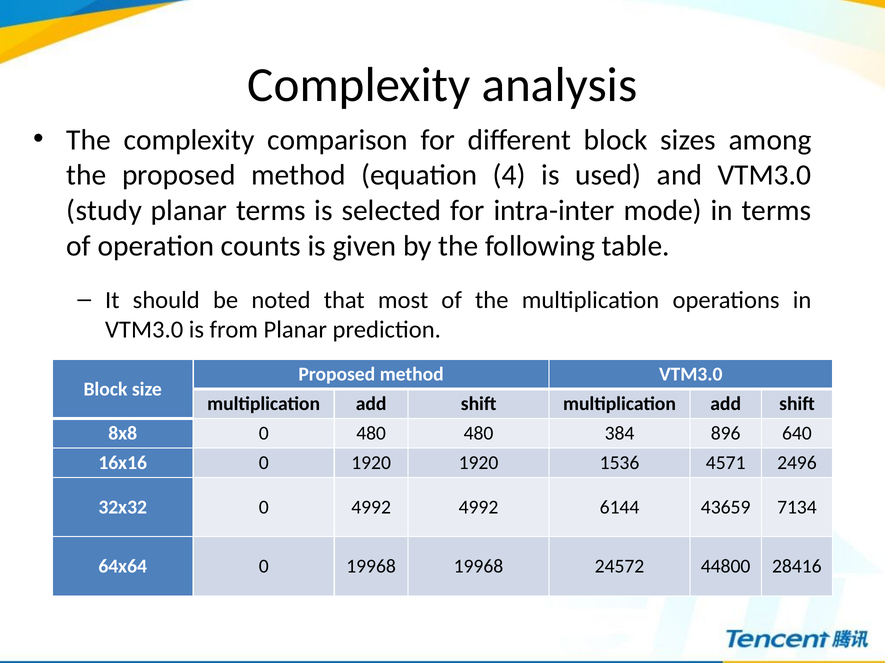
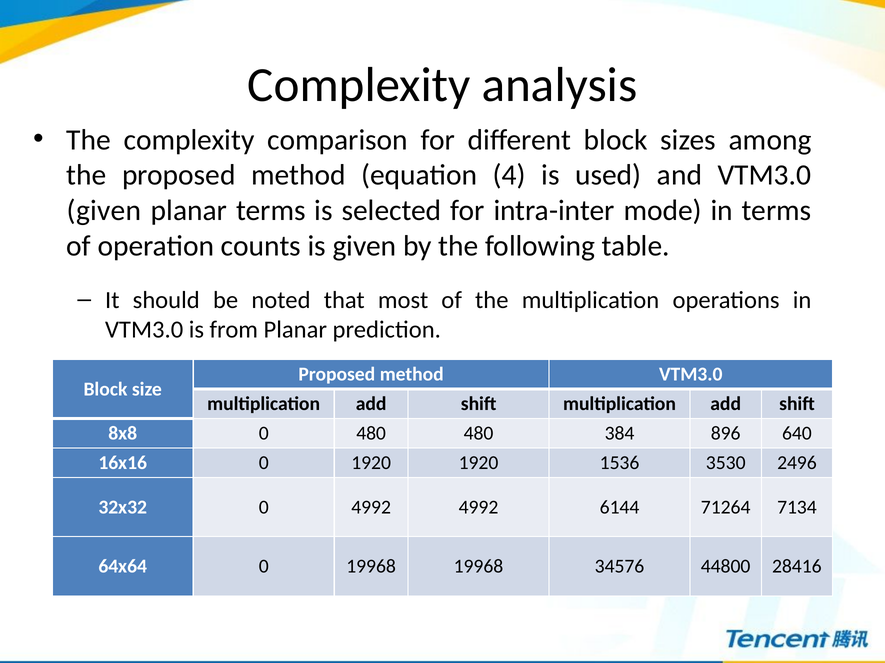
study at (104, 211): study -> given
4571: 4571 -> 3530
43659: 43659 -> 71264
24572: 24572 -> 34576
